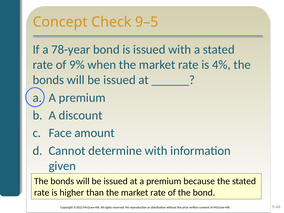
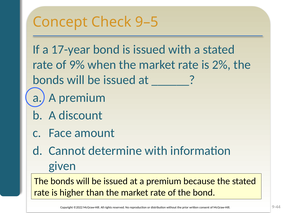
78-year: 78-year -> 17-year
4%: 4% -> 2%
